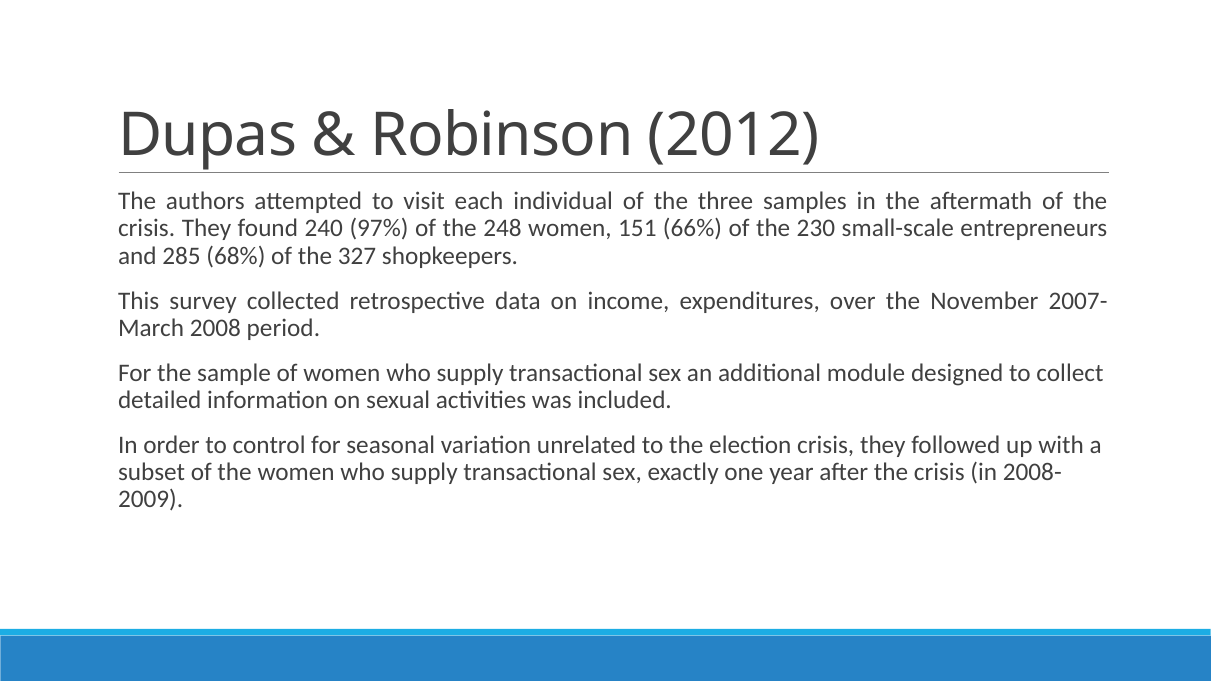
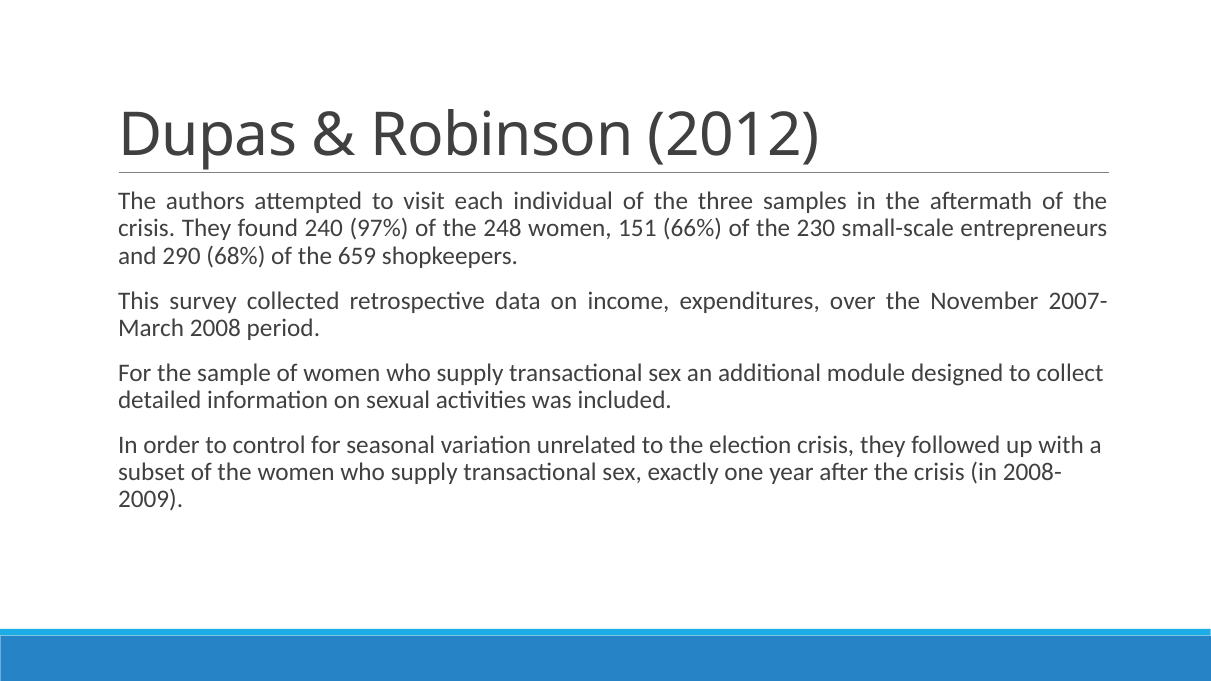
285: 285 -> 290
327: 327 -> 659
